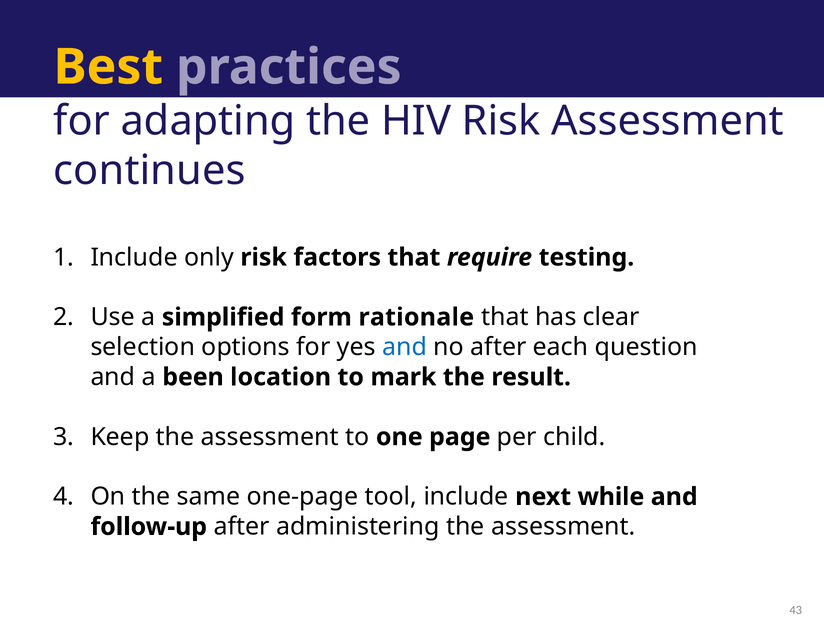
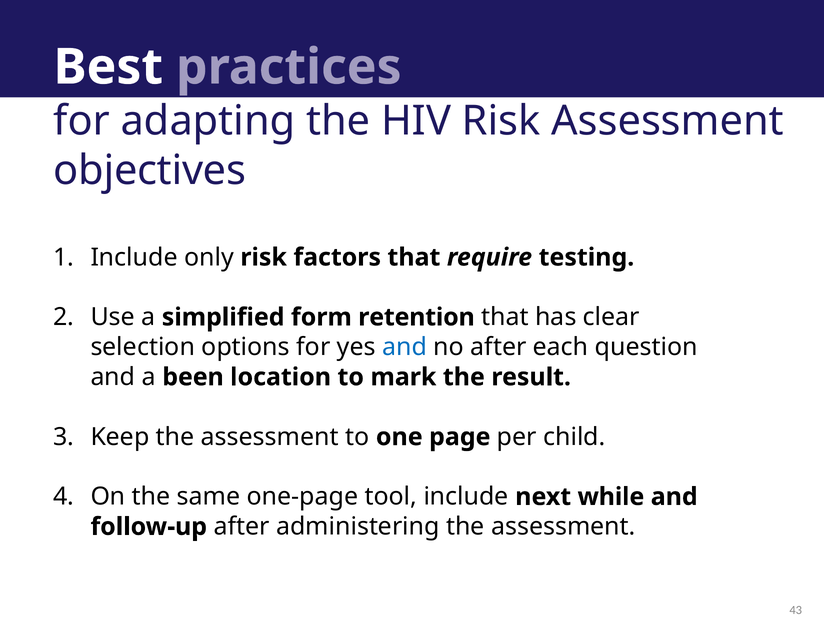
Best colour: yellow -> white
continues: continues -> objectives
rationale: rationale -> retention
